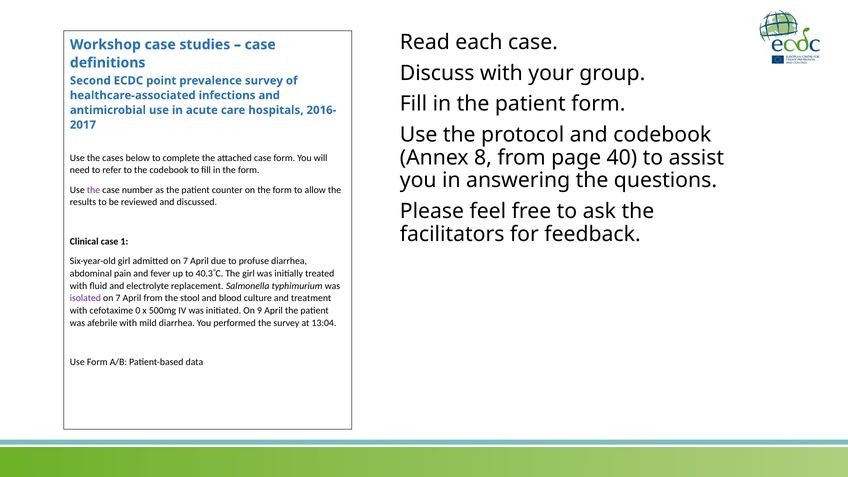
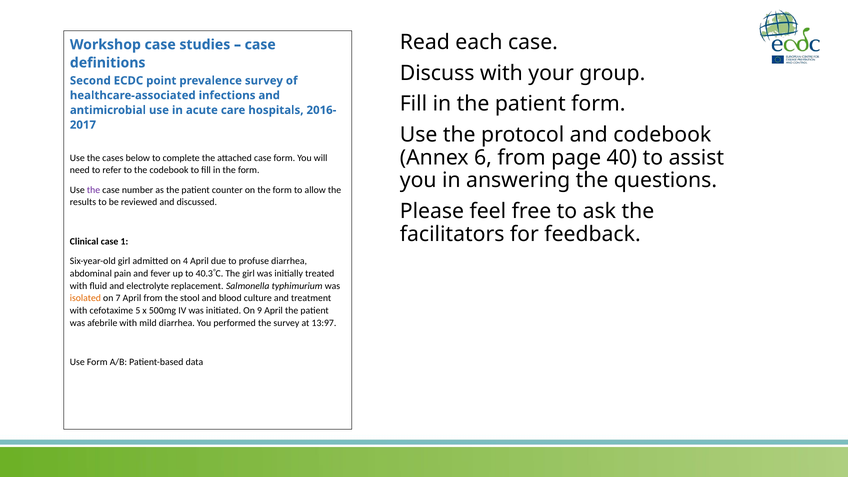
8: 8 -> 6
admitted on 7: 7 -> 4
isolated colour: purple -> orange
0: 0 -> 5
13:04: 13:04 -> 13:97
